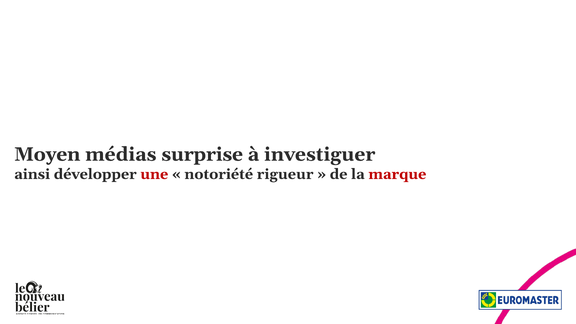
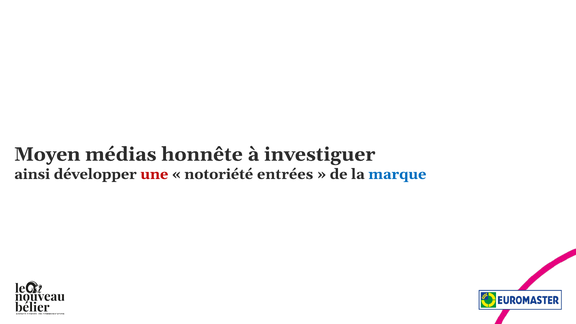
surprise: surprise -> honnête
rigueur: rigueur -> entrées
marque colour: red -> blue
